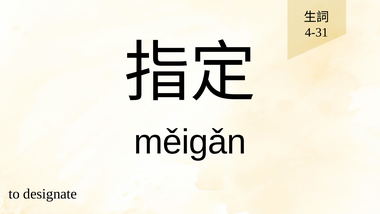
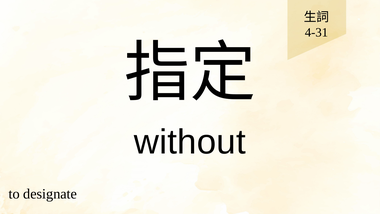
měigǎn: měigǎn -> without
